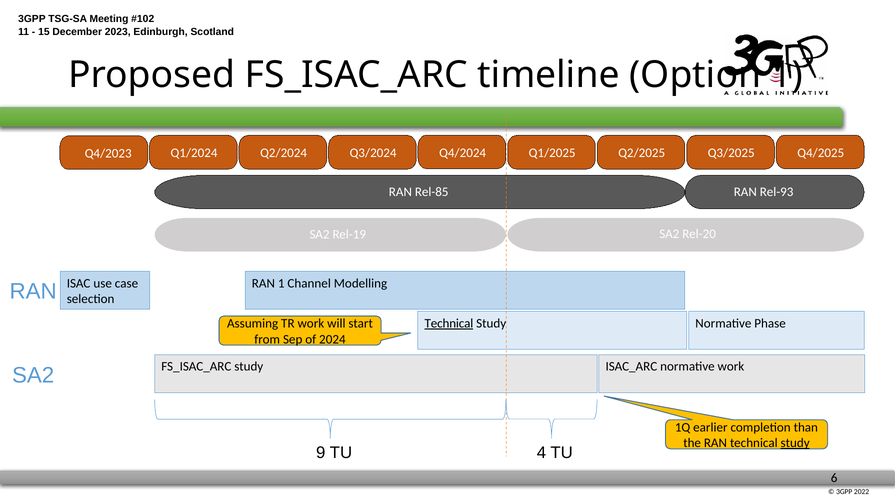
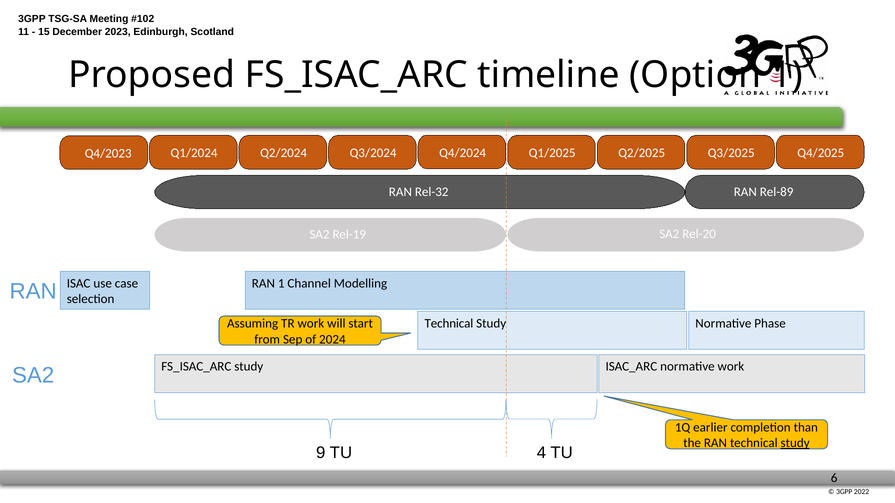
Rel-85: Rel-85 -> Rel-32
Rel-93: Rel-93 -> Rel-89
Technical at (449, 324) underline: present -> none
